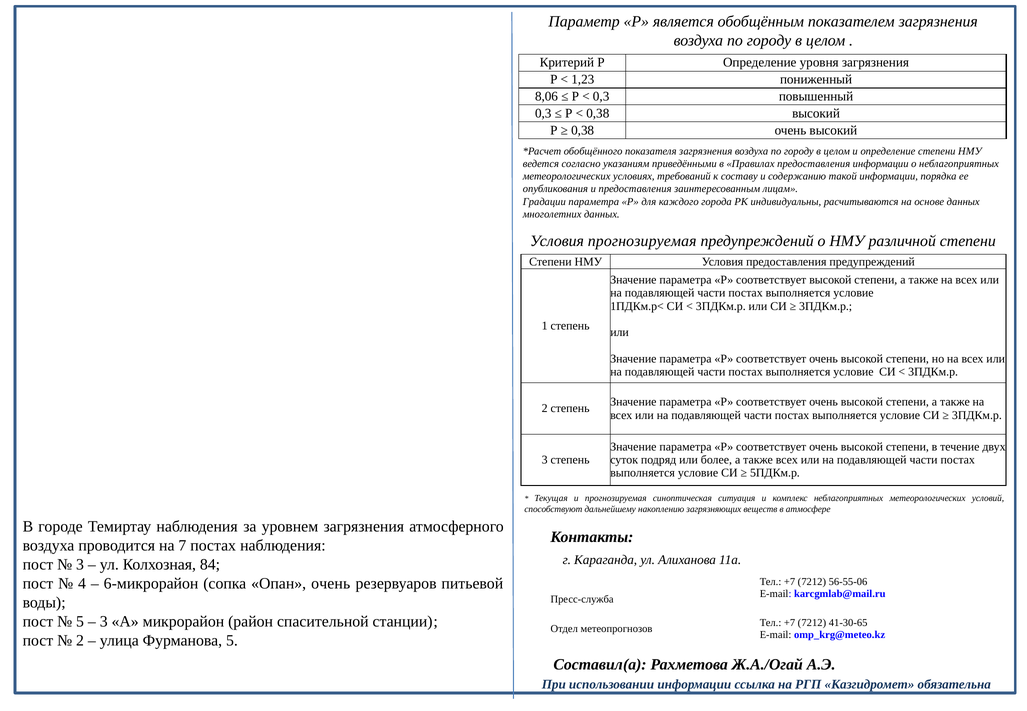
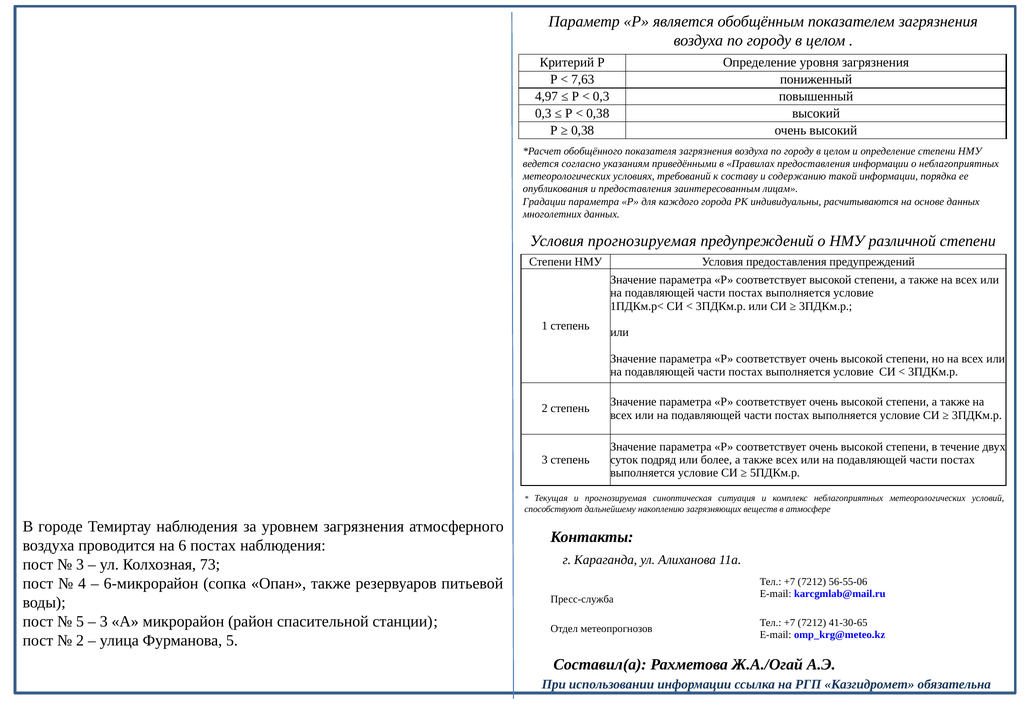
1,23: 1,23 -> 7,63
8,06: 8,06 -> 4,97
7: 7 -> 6
84: 84 -> 73
Опан очень: очень -> также
